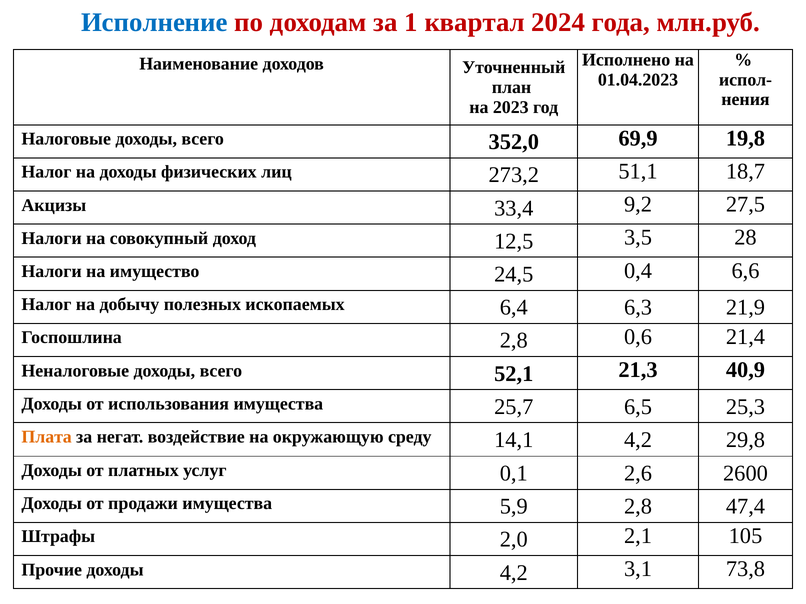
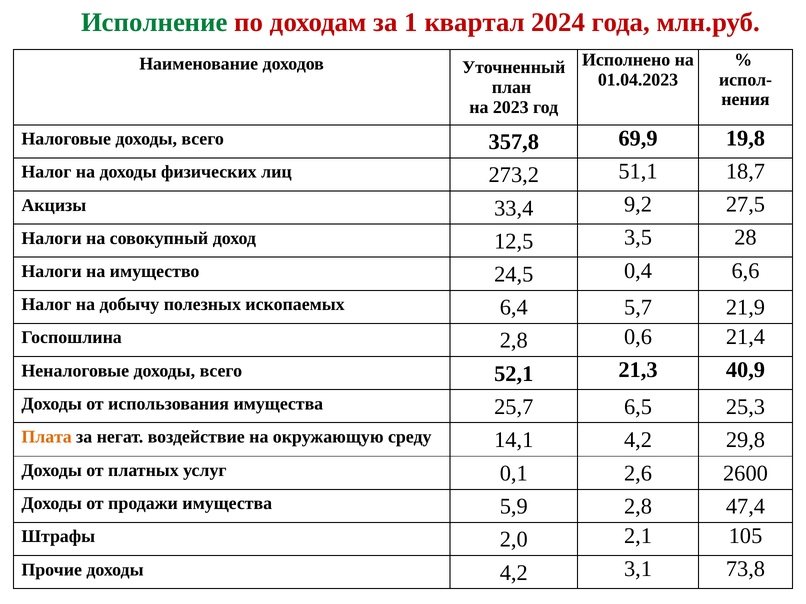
Исполнение colour: blue -> green
352,0: 352,0 -> 357,8
6,3: 6,3 -> 5,7
